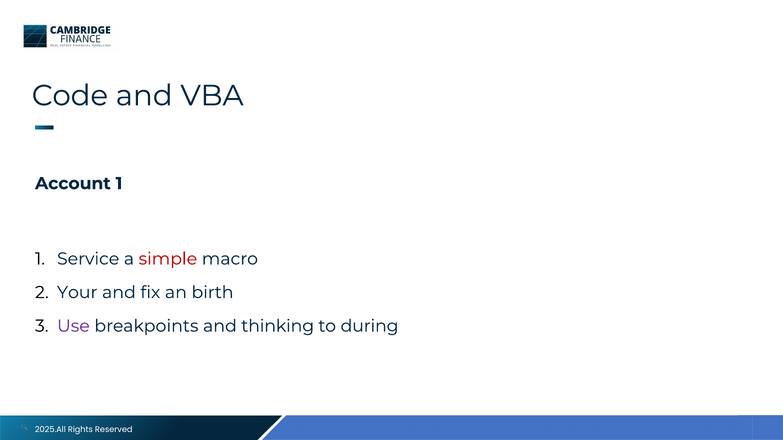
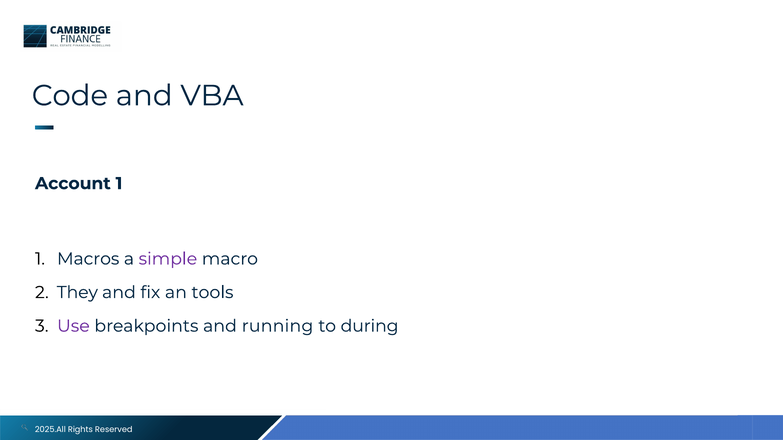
Service: Service -> Macros
simple colour: red -> purple
Your: Your -> They
birth: birth -> tools
thinking: thinking -> running
